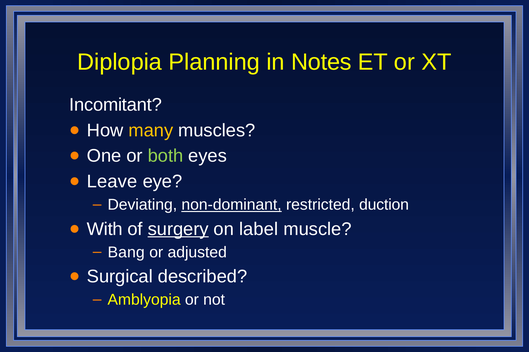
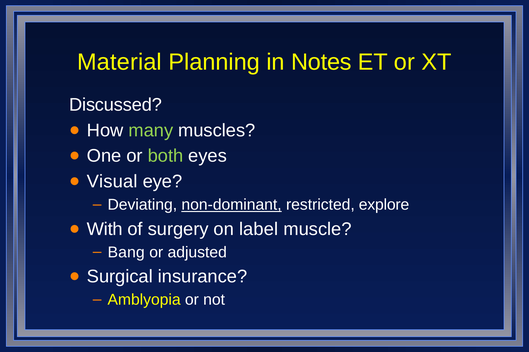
Diplopia: Diplopia -> Material
Incomitant: Incomitant -> Discussed
many colour: yellow -> light green
Leave: Leave -> Visual
duction: duction -> explore
surgery underline: present -> none
described: described -> insurance
